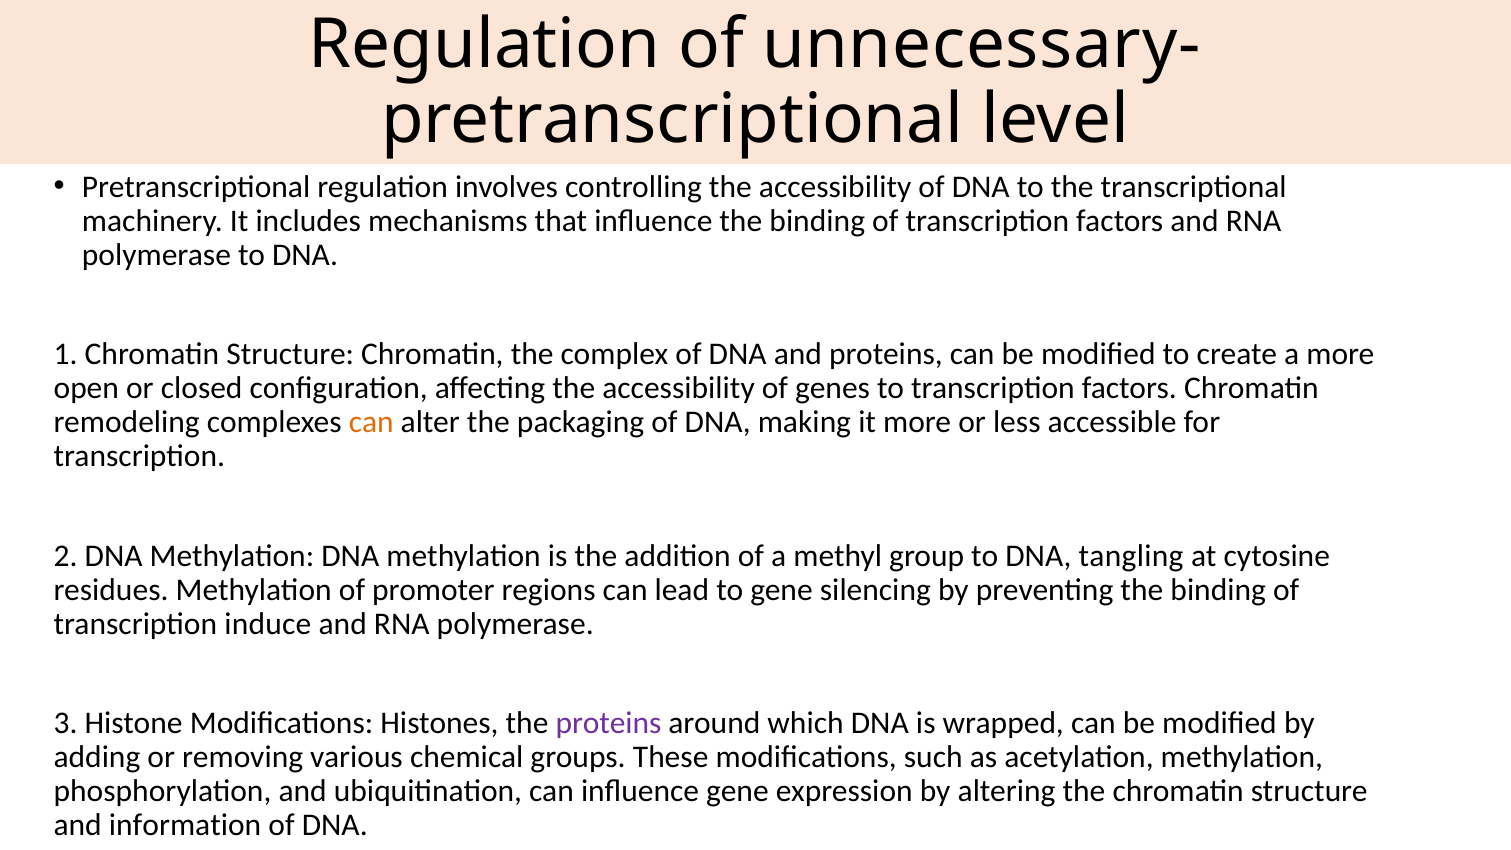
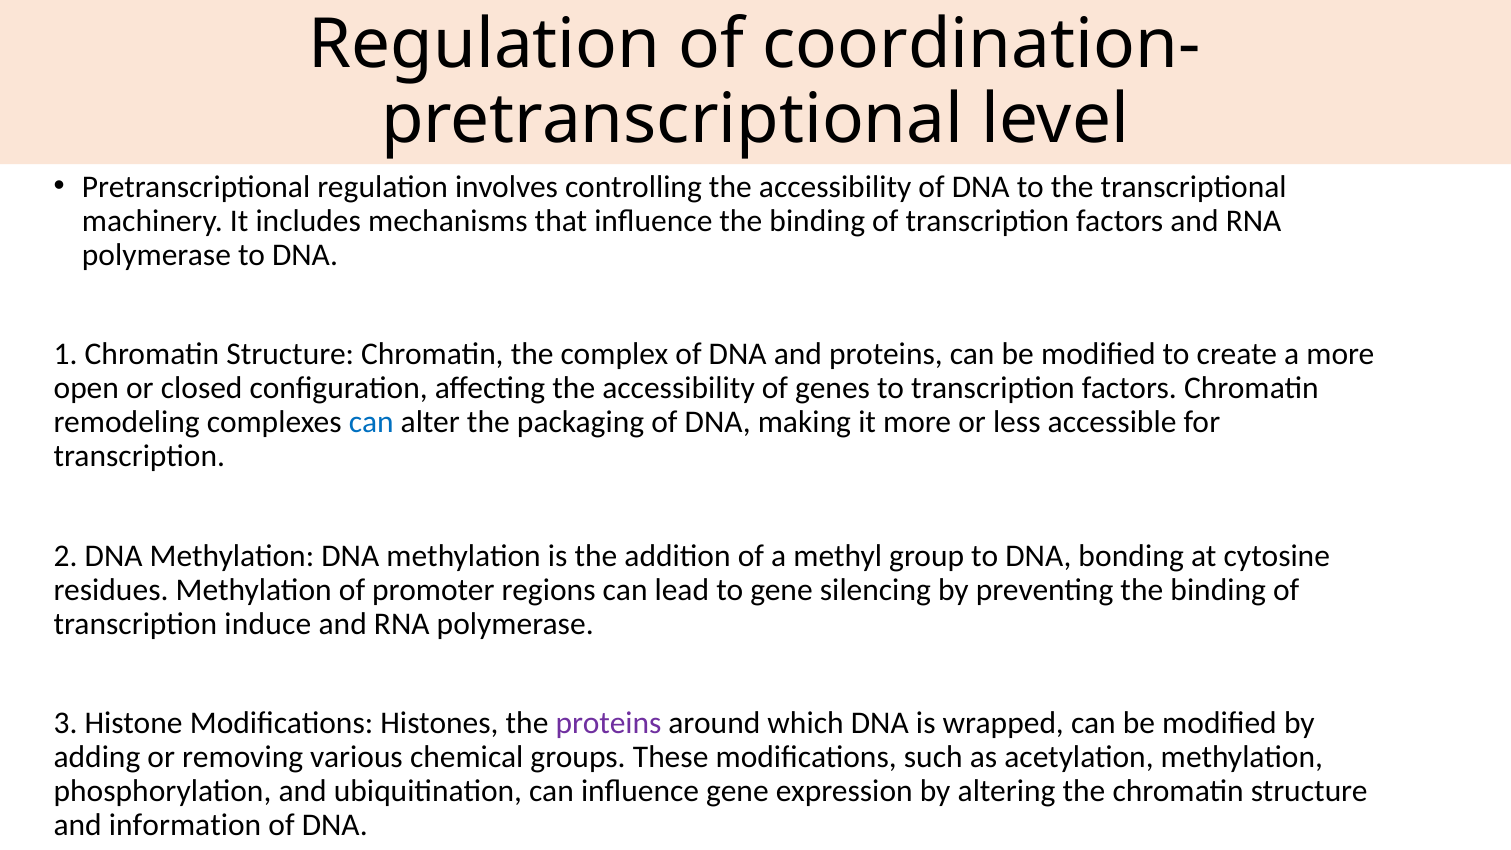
unnecessary-: unnecessary- -> coordination-
can at (371, 422) colour: orange -> blue
tangling: tangling -> bonding
